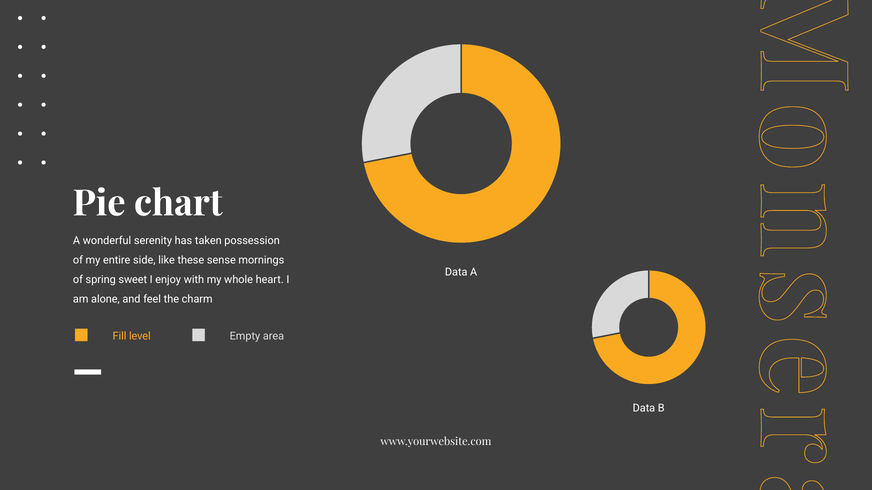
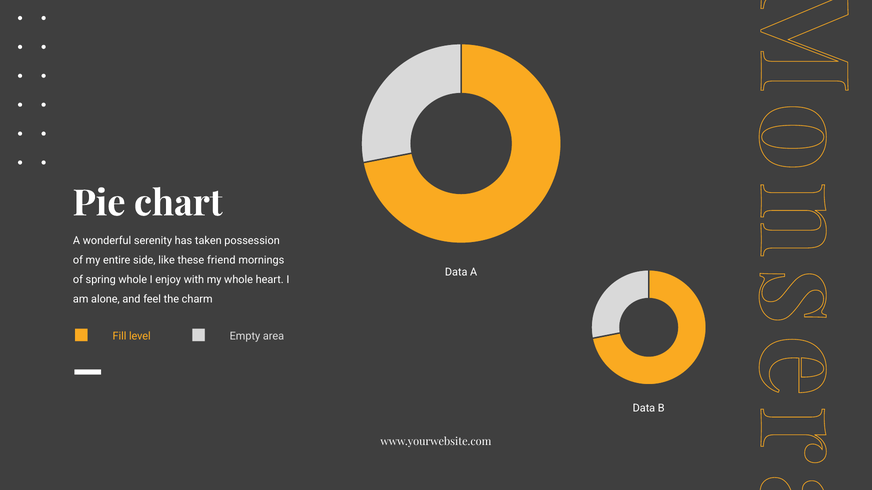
sense: sense -> friend
spring sweet: sweet -> whole
